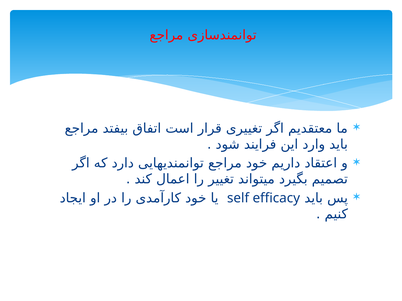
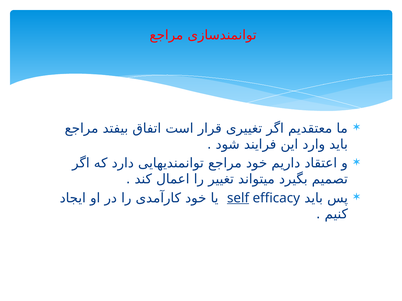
self underline: none -> present
